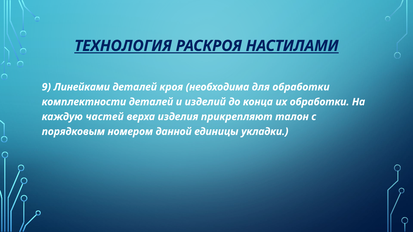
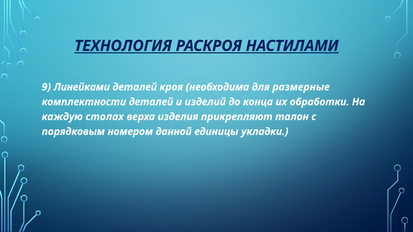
для обработки: обработки -> размерные
частей: частей -> столах
